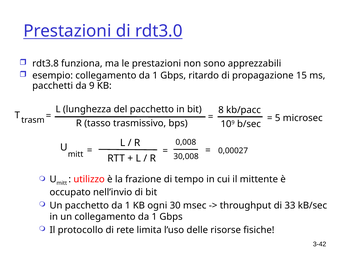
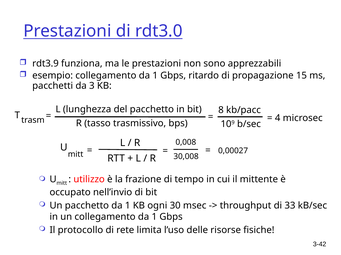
rdt3.8: rdt3.8 -> rdt3.9
9: 9 -> 3
5: 5 -> 4
